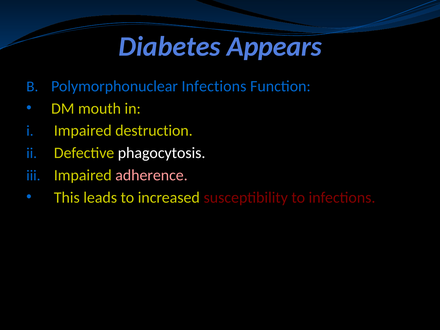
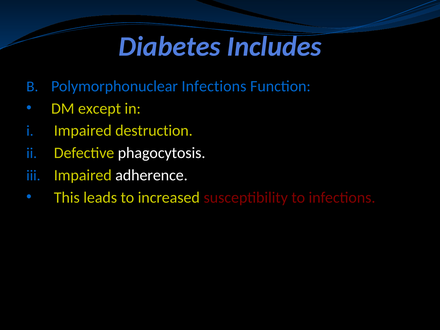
Appears: Appears -> Includes
mouth: mouth -> except
adherence colour: pink -> white
